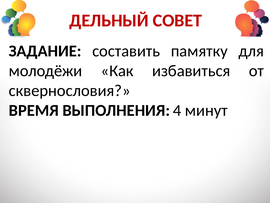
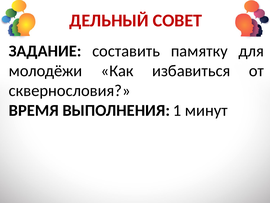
4: 4 -> 1
